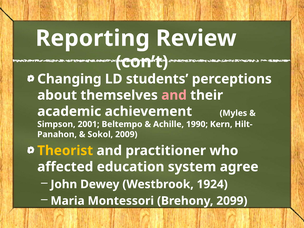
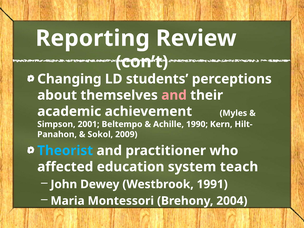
Theorist colour: yellow -> light blue
agree: agree -> teach
1924: 1924 -> 1991
2099: 2099 -> 2004
